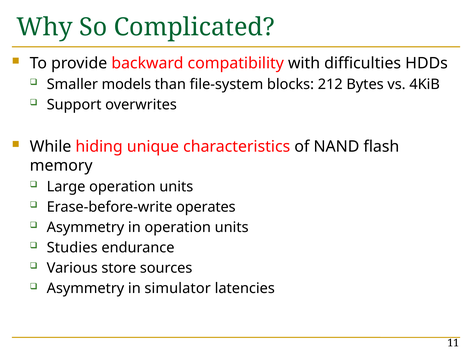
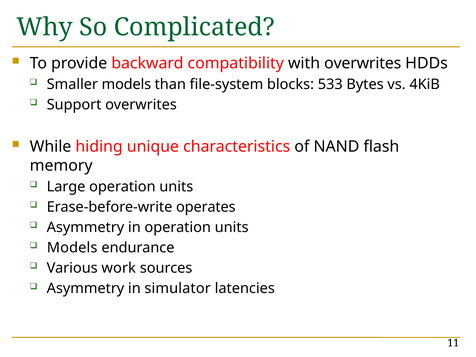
with difficulties: difficulties -> overwrites
212: 212 -> 533
Studies at (72, 248): Studies -> Models
store: store -> work
